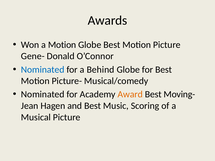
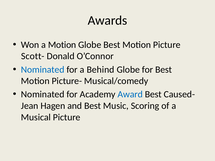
Gene-: Gene- -> Scott-
Award colour: orange -> blue
Moving-: Moving- -> Caused-
